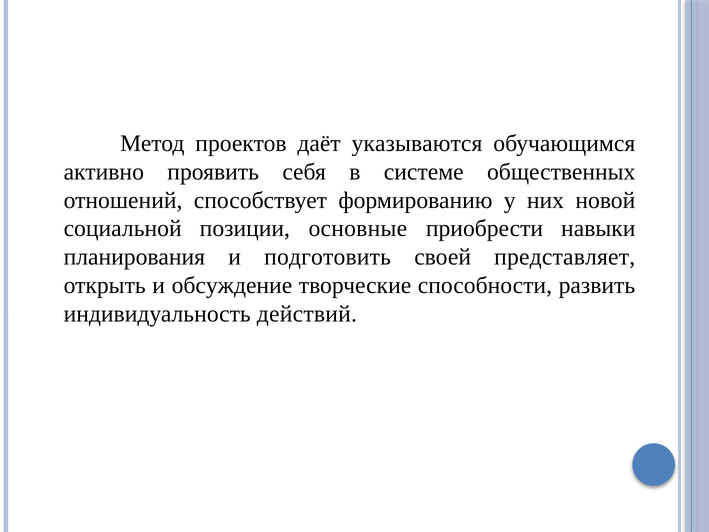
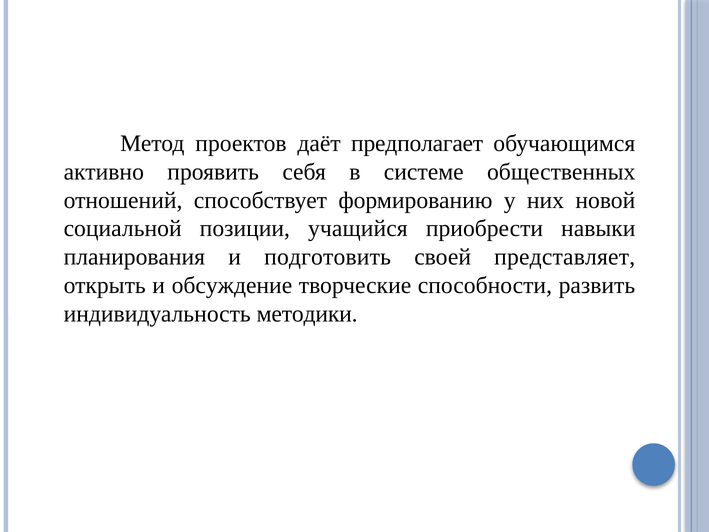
указываются: указываются -> предполагает
основные: основные -> учащийся
действий: действий -> методики
